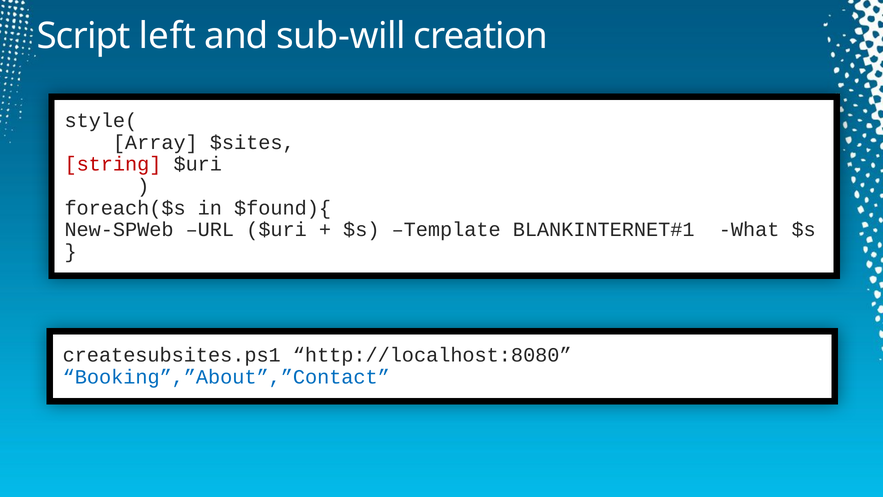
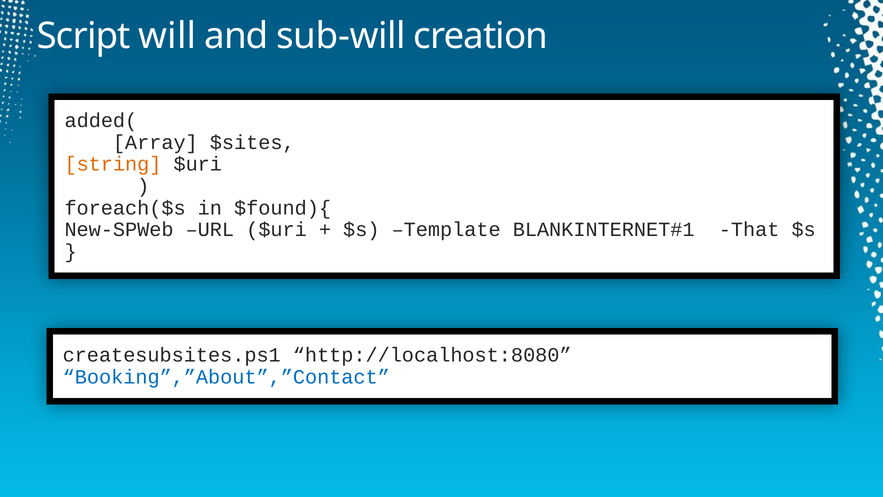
left: left -> will
style(: style( -> added(
string colour: red -> orange
What: What -> That
